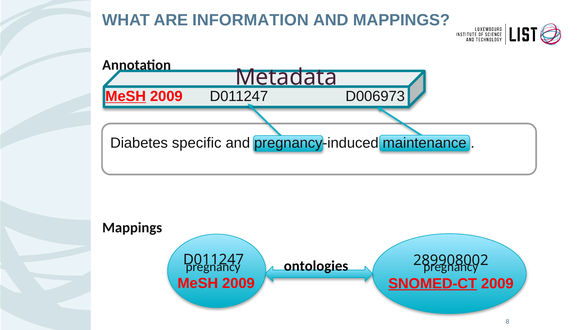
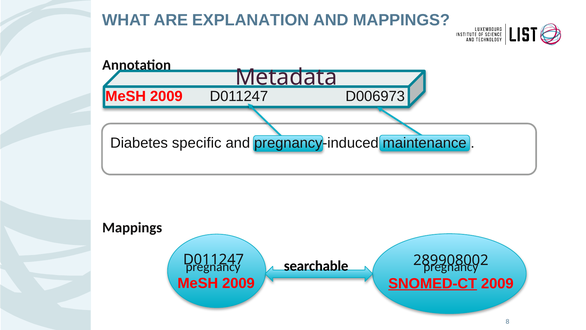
INFORMATION: INFORMATION -> EXPLANATION
MeSH at (126, 96) underline: present -> none
ontologies: ontologies -> searchable
